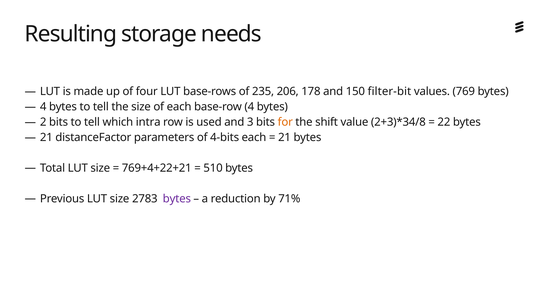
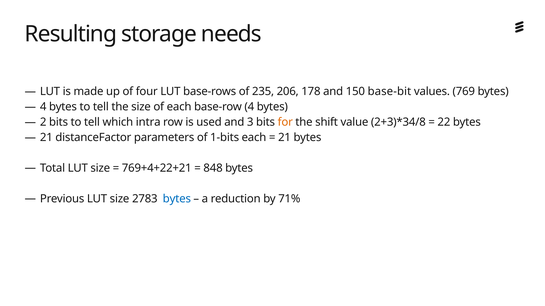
filter-bit: filter-bit -> base-bit
4-bits: 4-bits -> 1-bits
510: 510 -> 848
bytes at (177, 199) colour: purple -> blue
